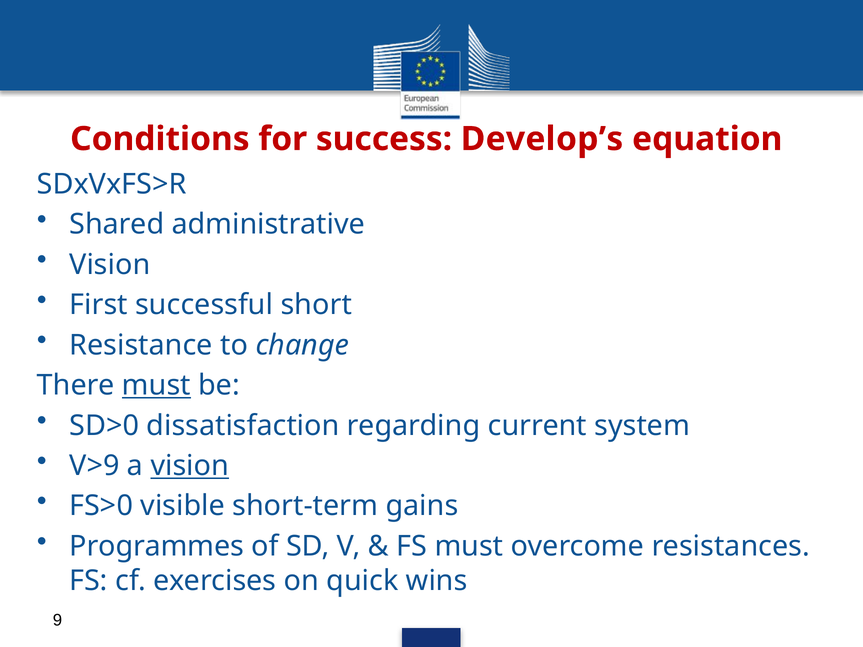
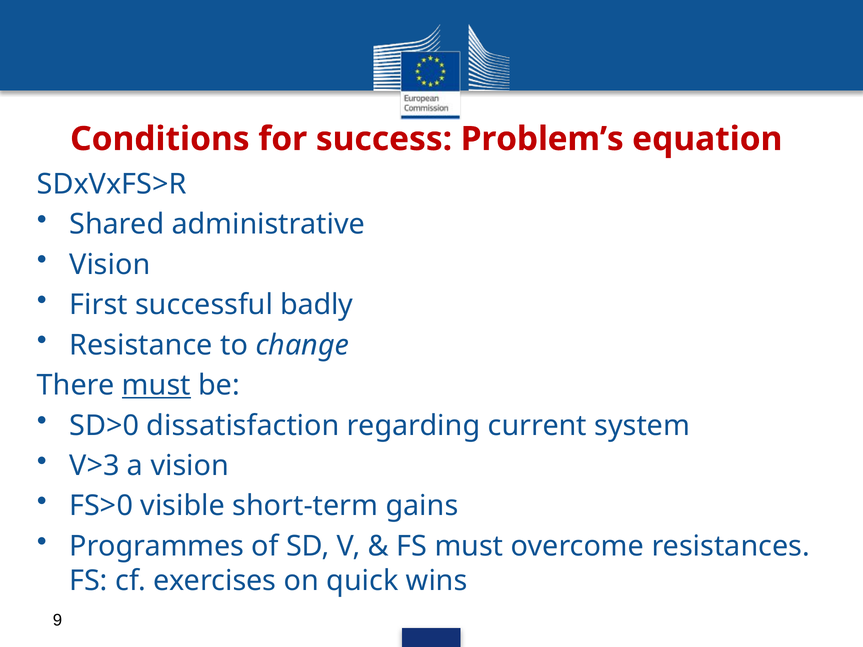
Develop’s: Develop’s -> Problem’s
short: short -> badly
V>9: V>9 -> V>3
vision at (190, 466) underline: present -> none
